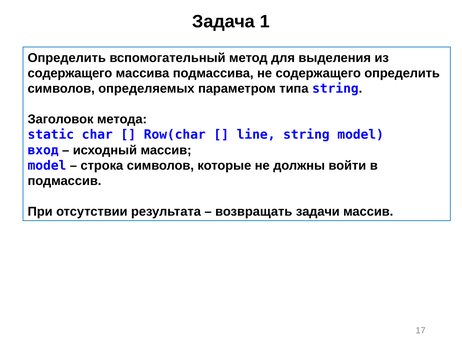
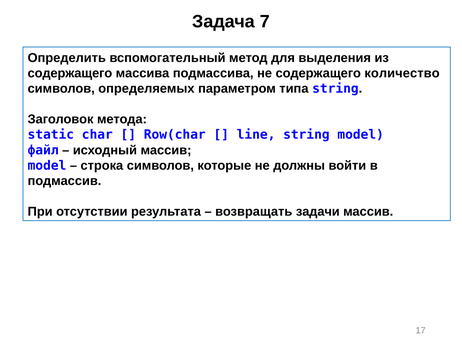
1: 1 -> 7
содержащего определить: определить -> количество
вход: вход -> файл
